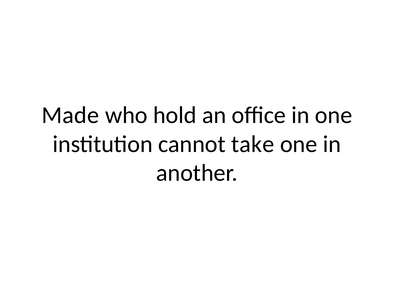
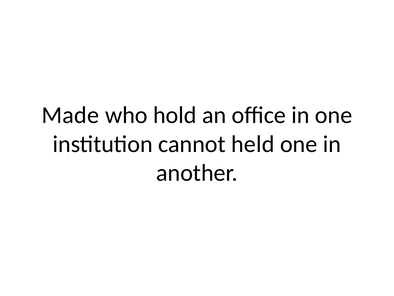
take: take -> held
